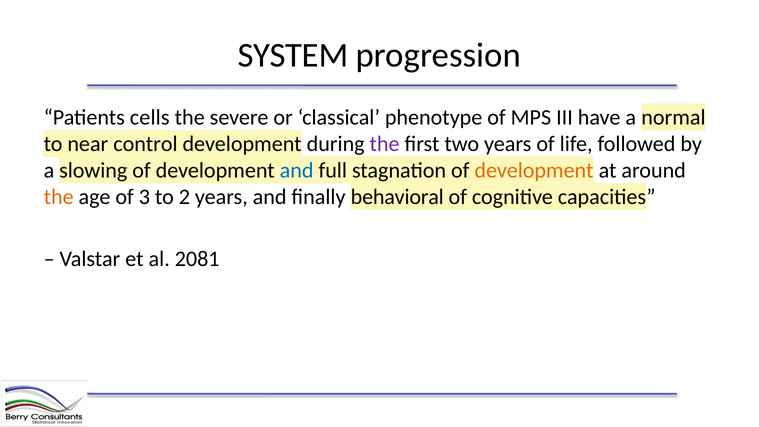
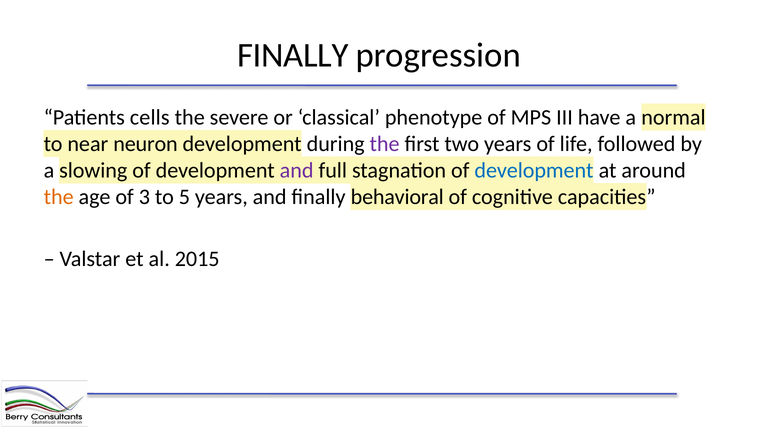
SYSTEM at (293, 55): SYSTEM -> FINALLY
control: control -> neuron
and at (297, 170) colour: blue -> purple
development at (534, 170) colour: orange -> blue
2: 2 -> 5
2081: 2081 -> 2015
